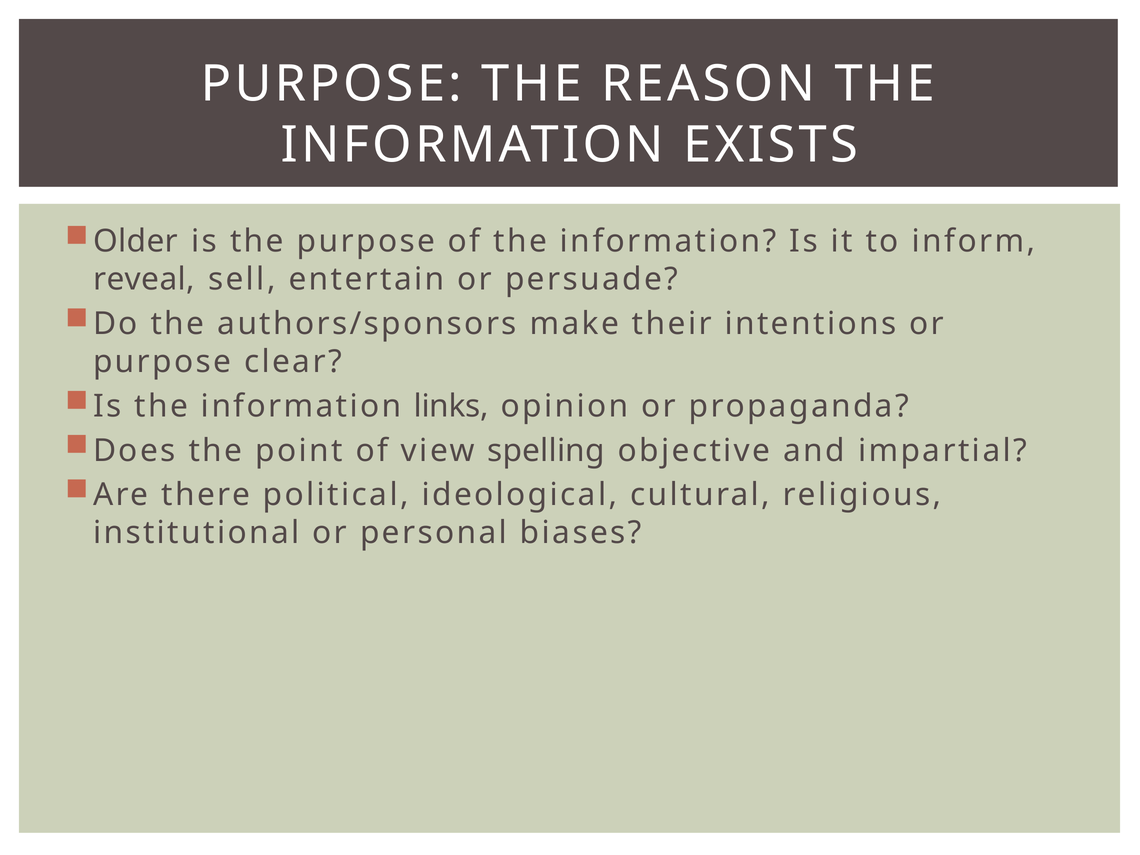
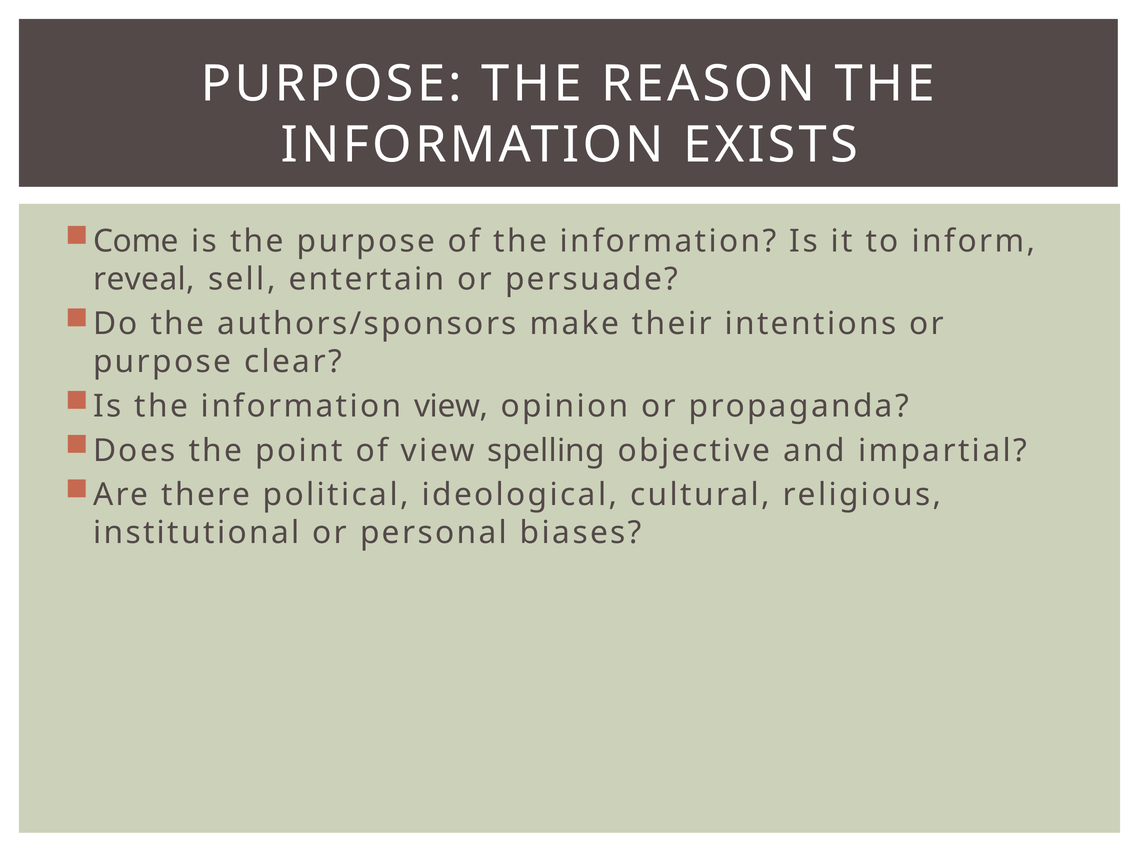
Older: Older -> Come
information links: links -> view
